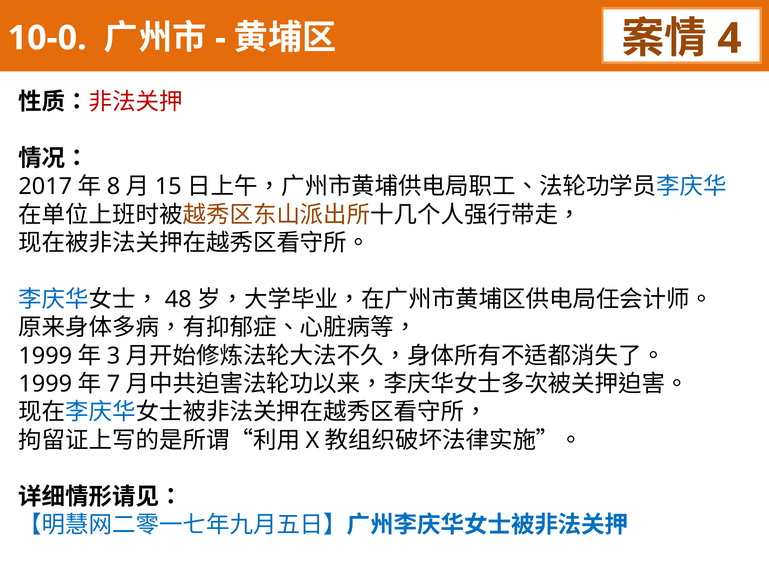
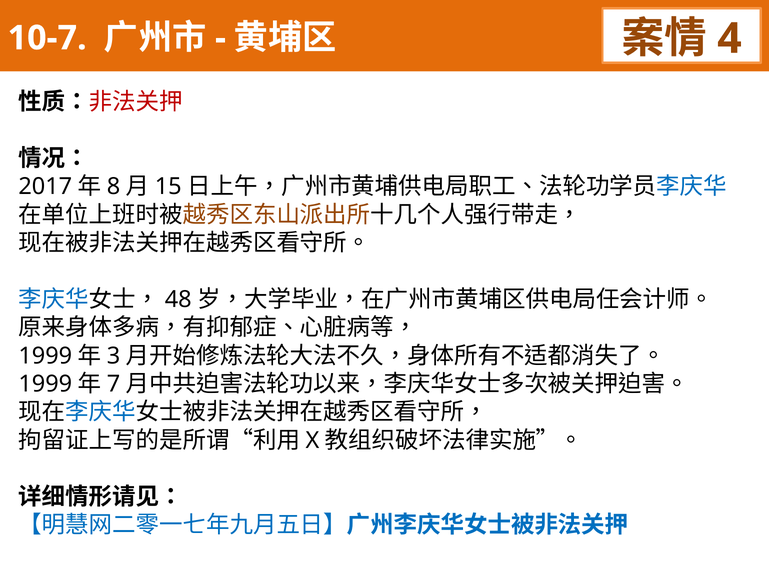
10-0: 10-0 -> 10-7
